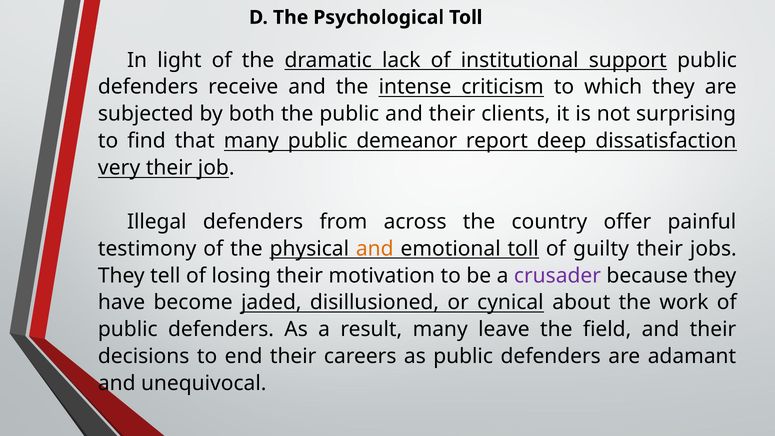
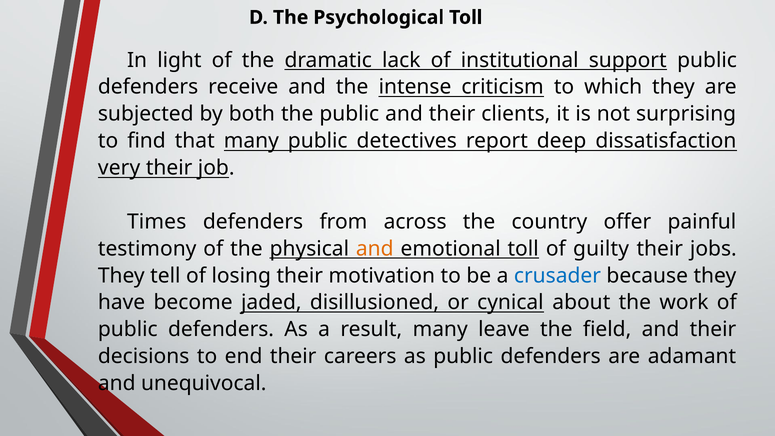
demeanor: demeanor -> detectives
Illegal: Illegal -> Times
crusader colour: purple -> blue
